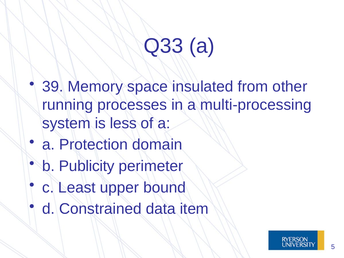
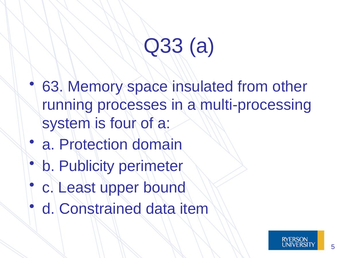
39: 39 -> 63
less: less -> four
